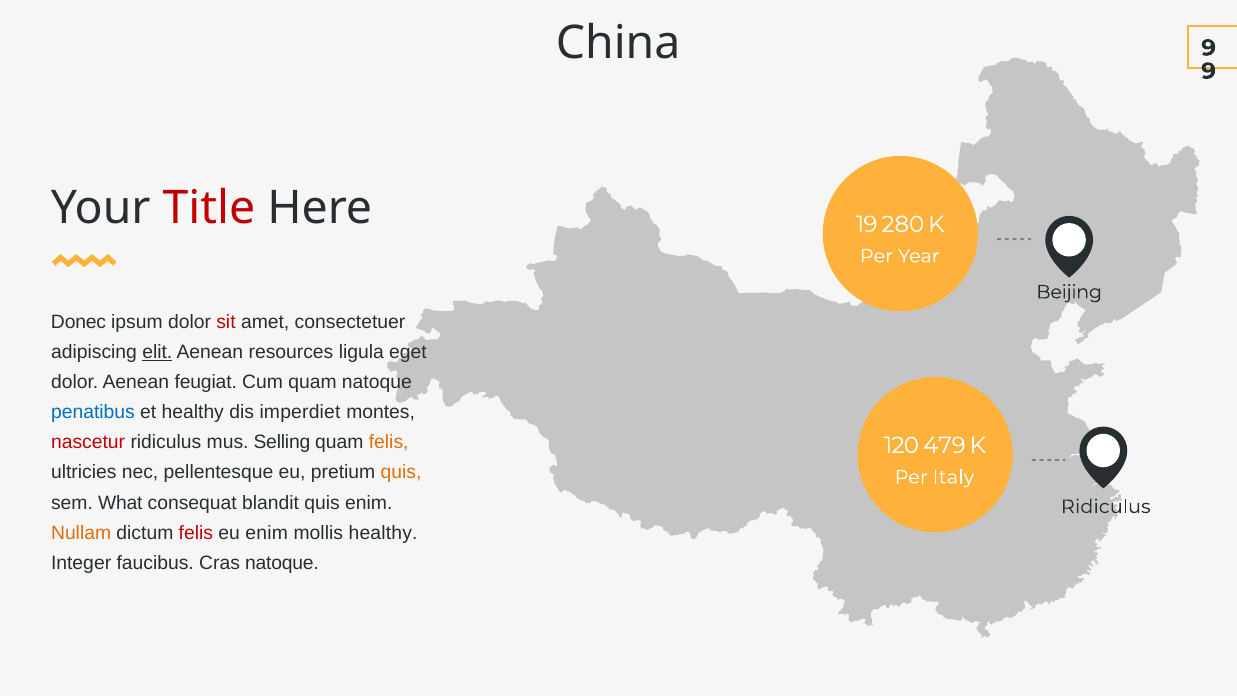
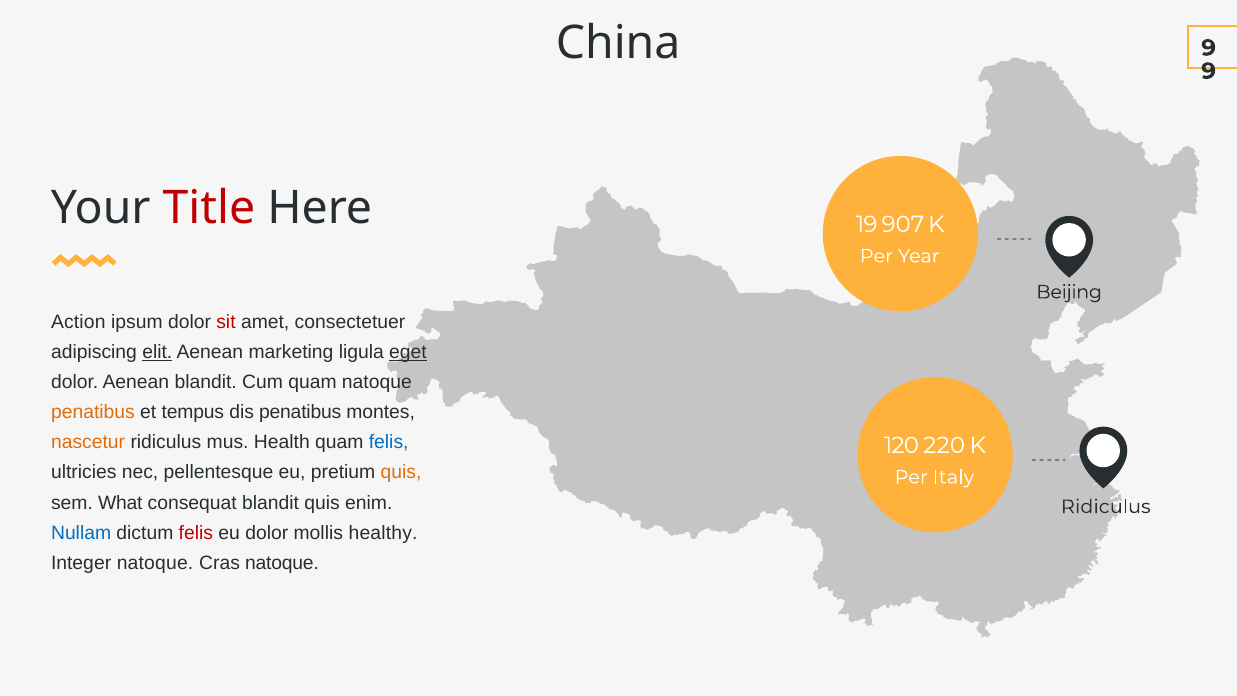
280: 280 -> 907
Donec: Donec -> Action
resources: resources -> marketing
eget underline: none -> present
Aenean feugiat: feugiat -> blandit
penatibus at (93, 412) colour: blue -> orange
et healthy: healthy -> tempus
dis imperdiet: imperdiet -> penatibus
nascetur colour: red -> orange
Selling: Selling -> Health
felis at (389, 442) colour: orange -> blue
479: 479 -> 220
Nullam colour: orange -> blue
eu enim: enim -> dolor
Integer faucibus: faucibus -> natoque
